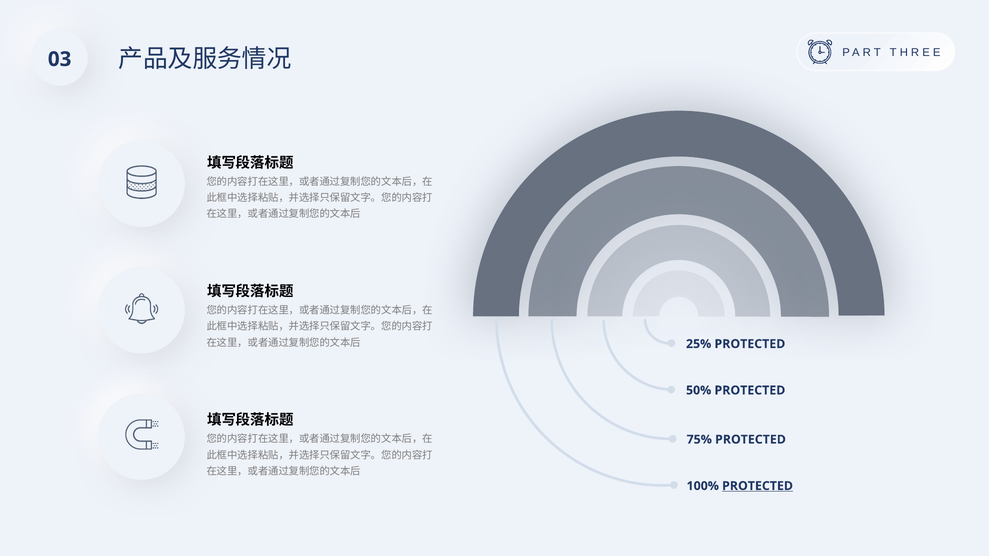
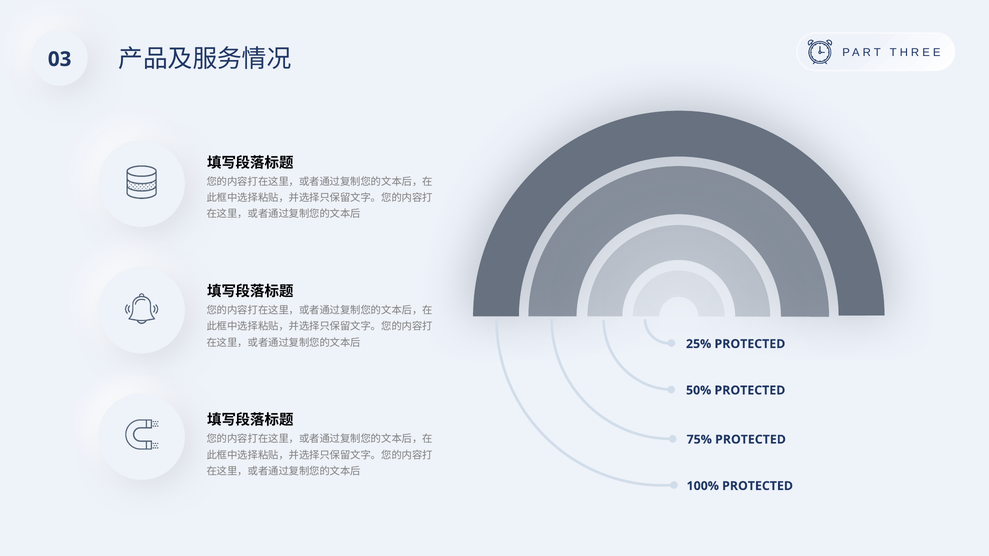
PROTECTED at (758, 486) underline: present -> none
